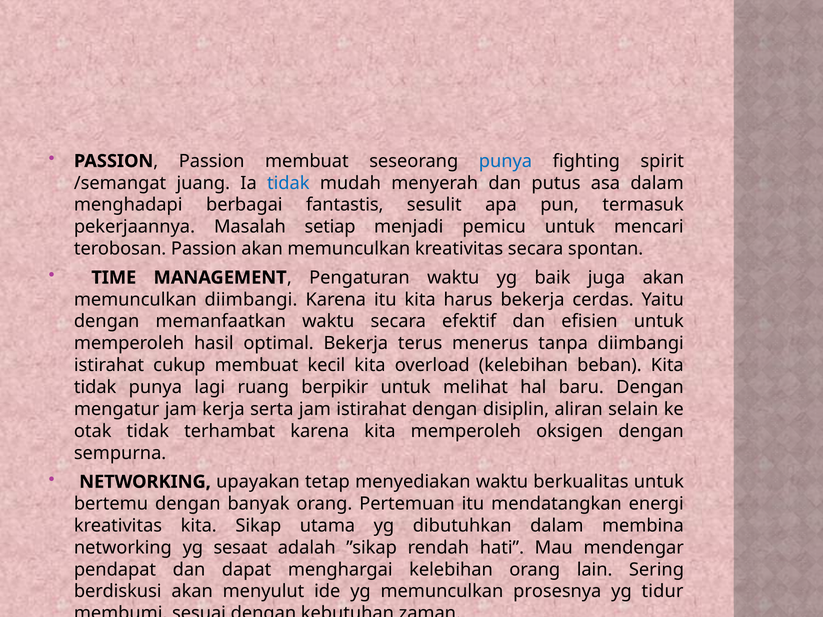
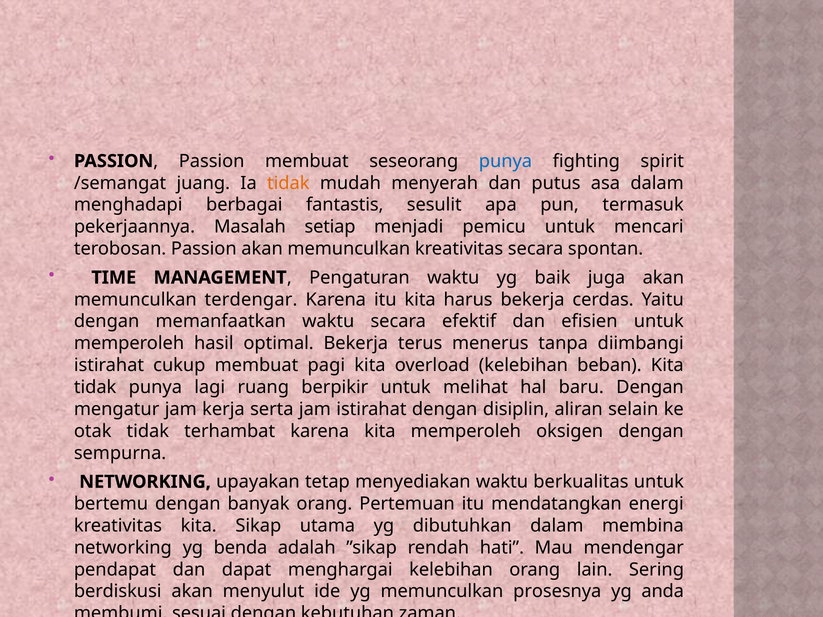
tidak at (288, 183) colour: blue -> orange
memunculkan diimbangi: diimbangi -> terdengar
kecil: kecil -> pagi
sesaat: sesaat -> benda
tidur: tidur -> anda
